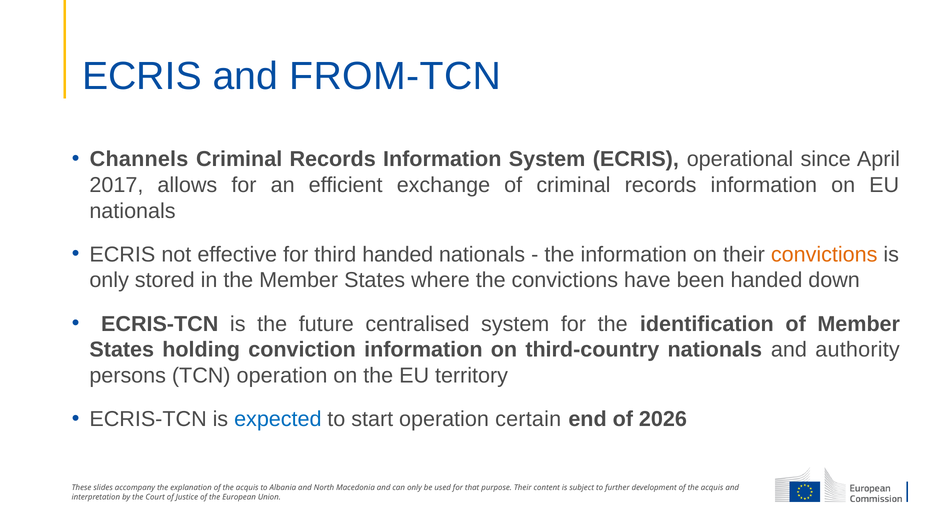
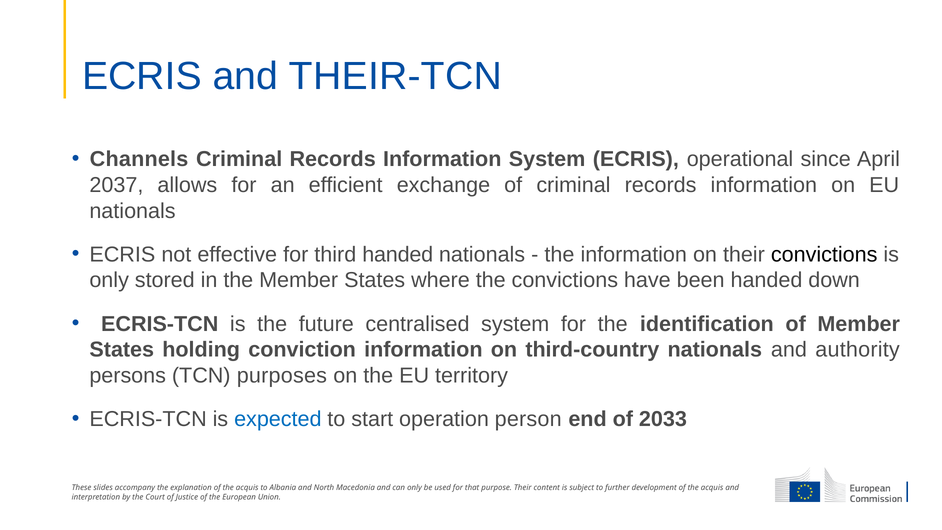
FROM-TCN: FROM-TCN -> THEIR-TCN
2017: 2017 -> 2037
convictions at (824, 254) colour: orange -> black
TCN operation: operation -> purposes
certain: certain -> person
2026: 2026 -> 2033
